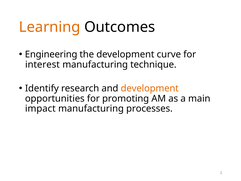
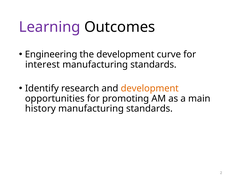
Learning colour: orange -> purple
technique at (153, 64): technique -> standards
impact: impact -> history
processes at (149, 109): processes -> standards
